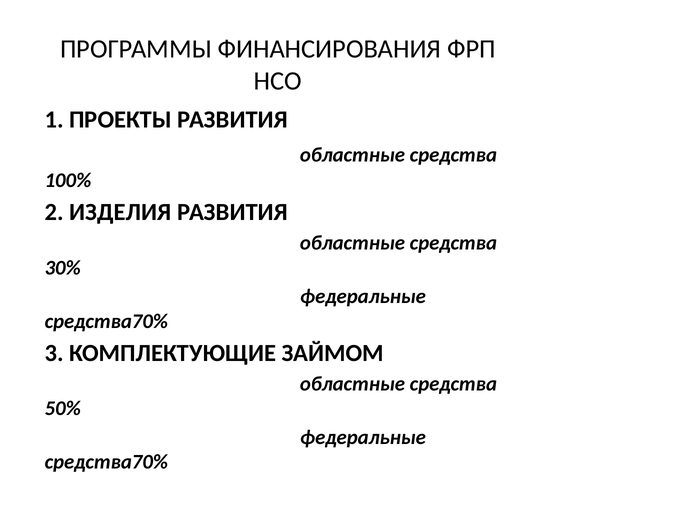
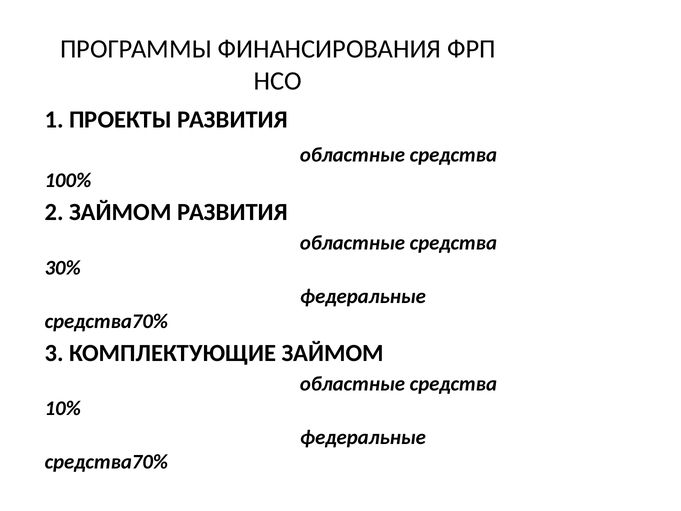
2 ИЗДЕЛИЯ: ИЗДЕЛИЯ -> ЗАЙМОМ
50%: 50% -> 10%
